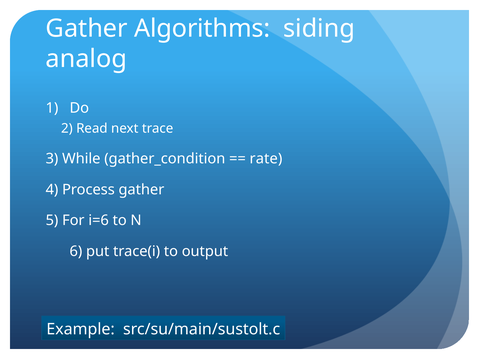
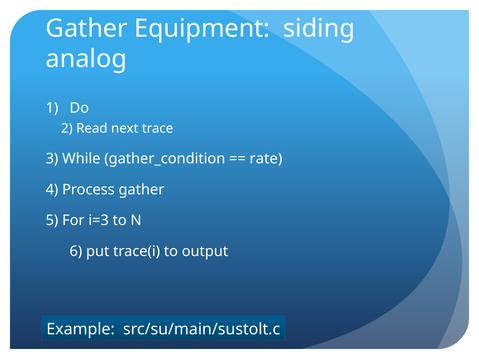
Algorithms: Algorithms -> Equipment
i=6: i=6 -> i=3
